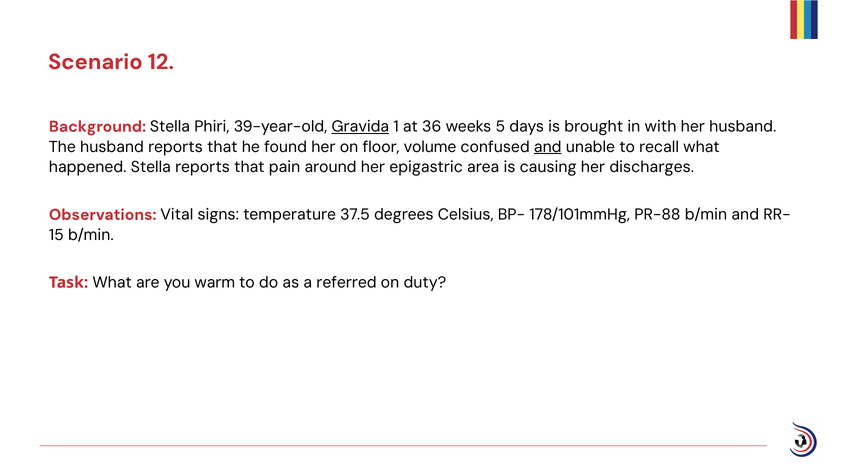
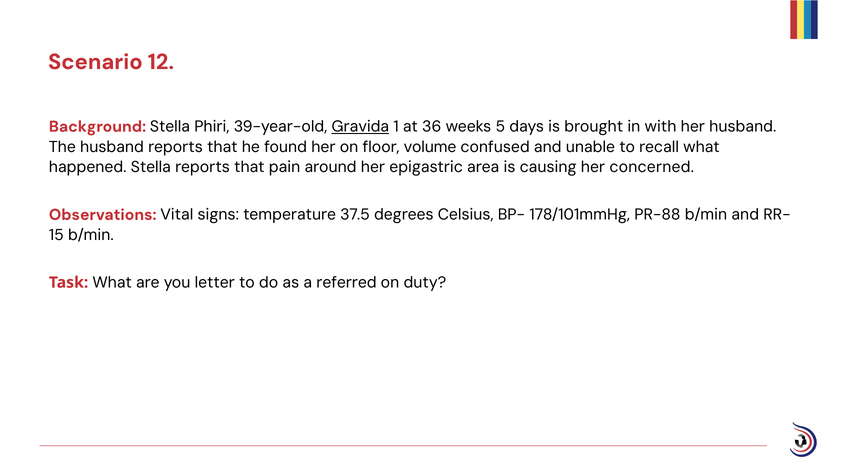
and at (548, 147) underline: present -> none
discharges: discharges -> concerned
warm: warm -> letter
